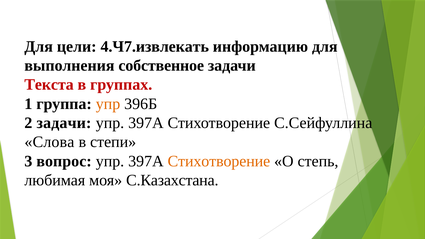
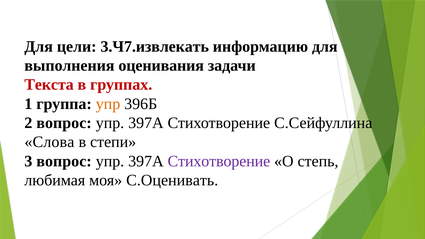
4.Ч7.извлекать: 4.Ч7.извлекать -> 3.Ч7.извлекать
собственное: собственное -> оценивания
2 задачи: задачи -> вопрос
Стихотворение at (219, 161) colour: orange -> purple
С.Казахстана: С.Казахстана -> С.Оценивать
